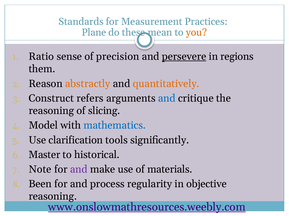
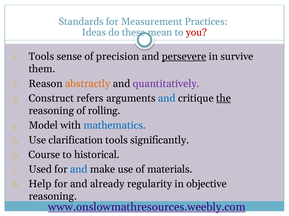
Plane: Plane -> Ideas
you colour: orange -> red
Ratio at (41, 57): Ratio -> Tools
regions: regions -> survive
quantitatively colour: orange -> purple
the underline: none -> present
slicing: slicing -> rolling
Master: Master -> Course
Note: Note -> Used
and at (79, 170) colour: purple -> blue
Been: Been -> Help
process: process -> already
